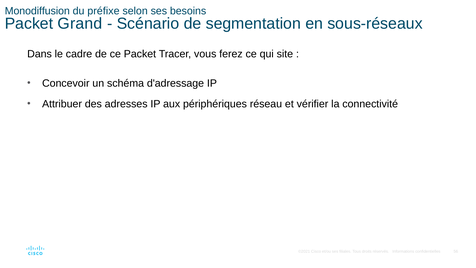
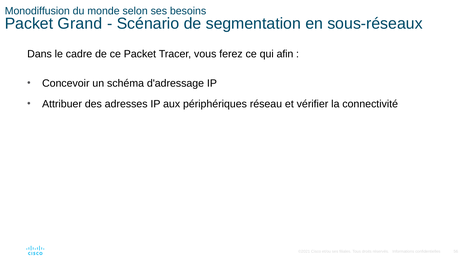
préfixe: préfixe -> monde
site: site -> afin
